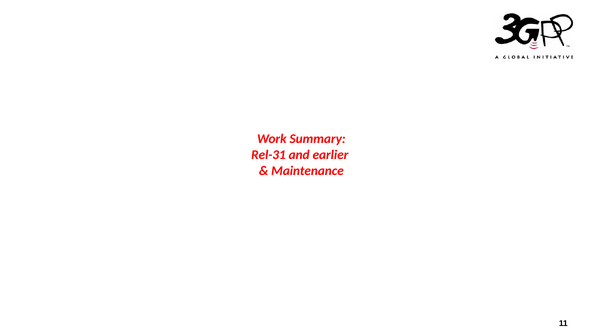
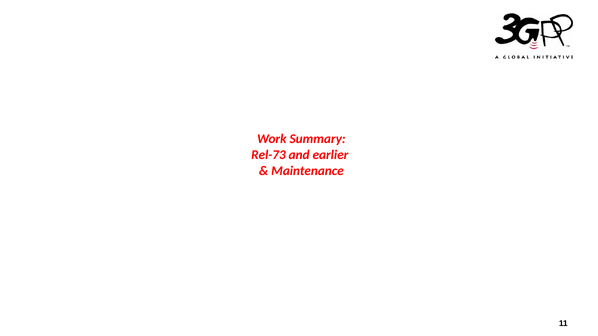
Rel-31: Rel-31 -> Rel-73
